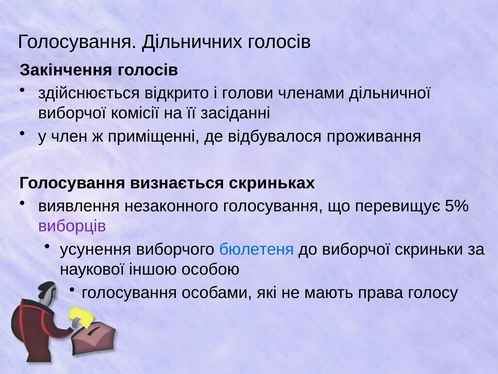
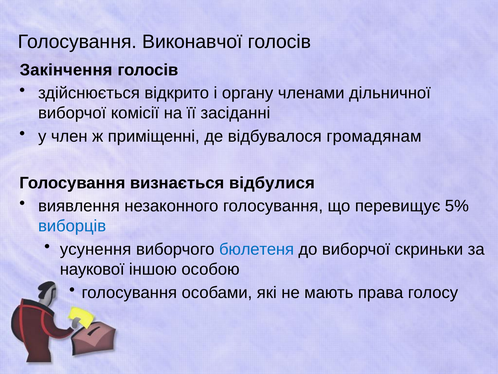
Дільничних: Дільничних -> Виконавчої
голови: голови -> органу
проживання: проживання -> громадянам
скриньках: скриньках -> відбулися
виборців colour: purple -> blue
